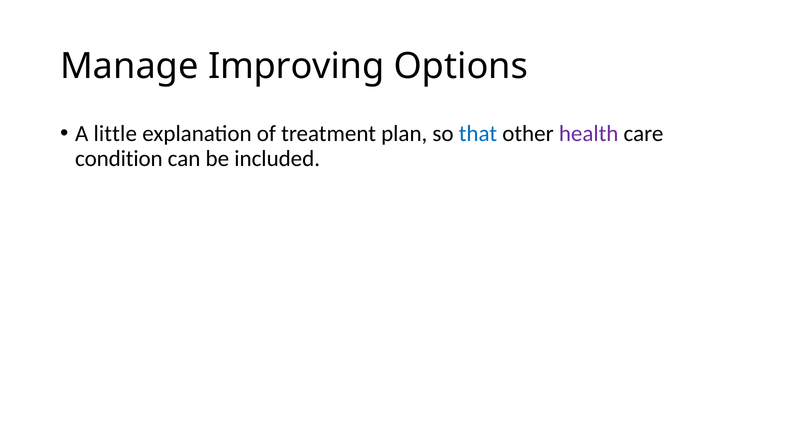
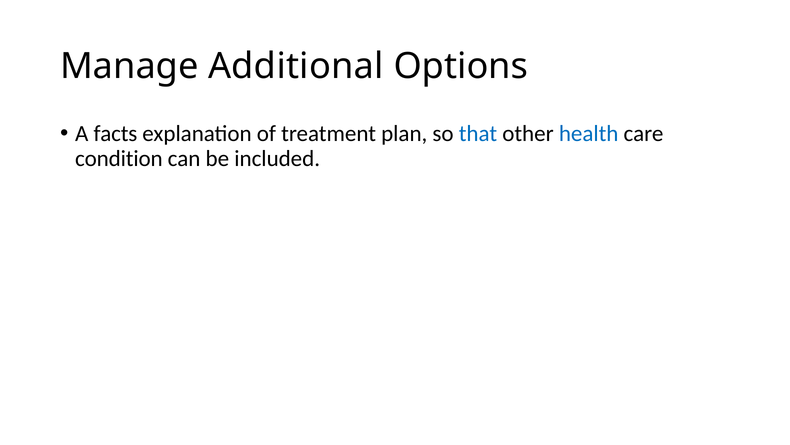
Improving: Improving -> Additional
little: little -> facts
health colour: purple -> blue
